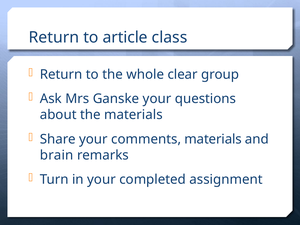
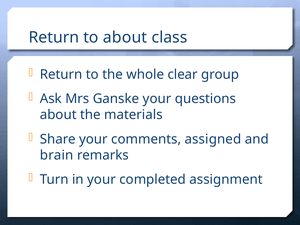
to article: article -> about
comments materials: materials -> assigned
